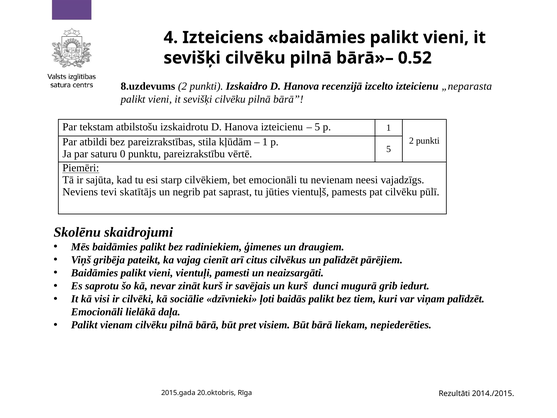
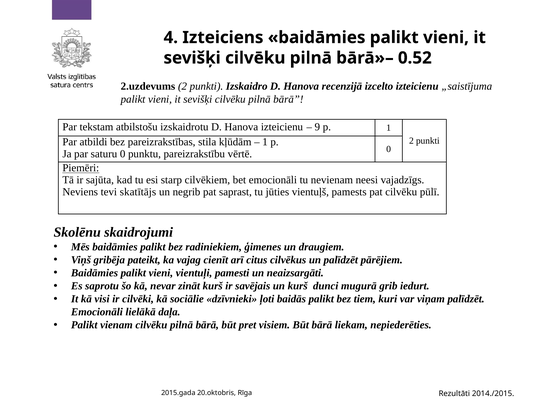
8.uzdevums: 8.uzdevums -> 2.uzdevums
„neparasta: „neparasta -> „saistījuma
5 at (317, 127): 5 -> 9
vērtē 5: 5 -> 0
